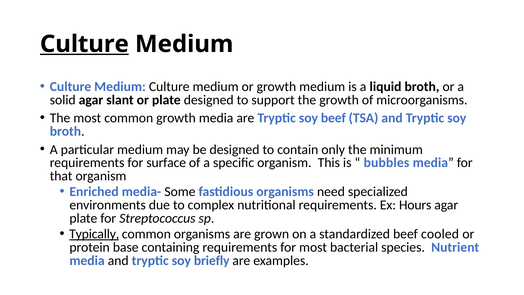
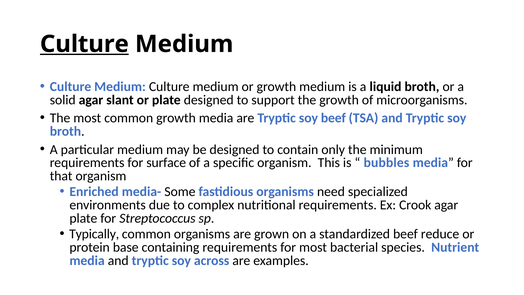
Hours: Hours -> Crook
Typically underline: present -> none
cooled: cooled -> reduce
briefly: briefly -> across
